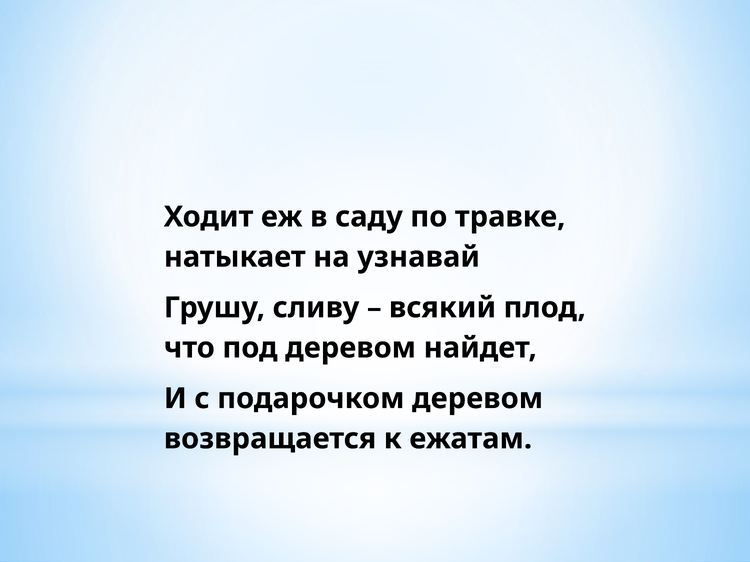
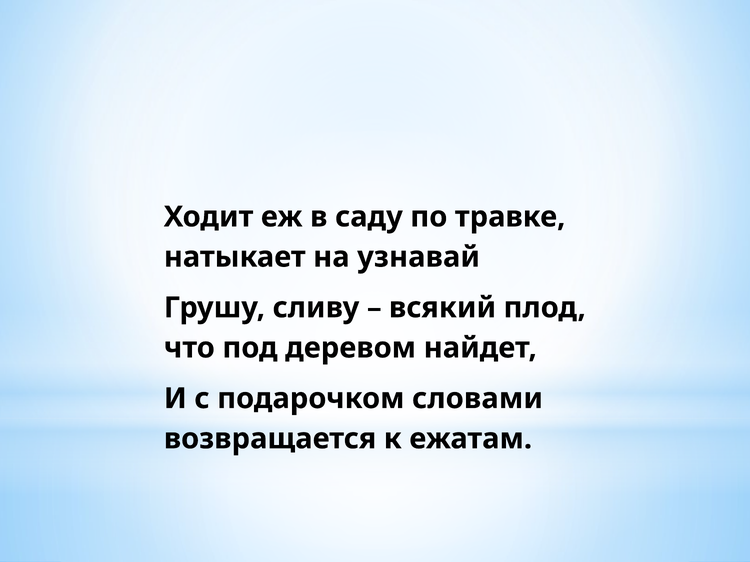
подарочком деревом: деревом -> словами
